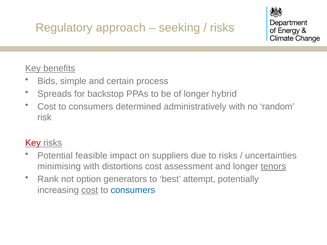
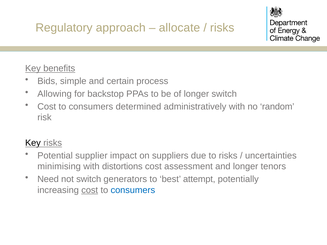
seeking: seeking -> allocate
Spreads: Spreads -> Allowing
longer hybrid: hybrid -> switch
Key at (33, 143) colour: red -> black
feasible: feasible -> supplier
tenors underline: present -> none
Rank: Rank -> Need
not option: option -> switch
